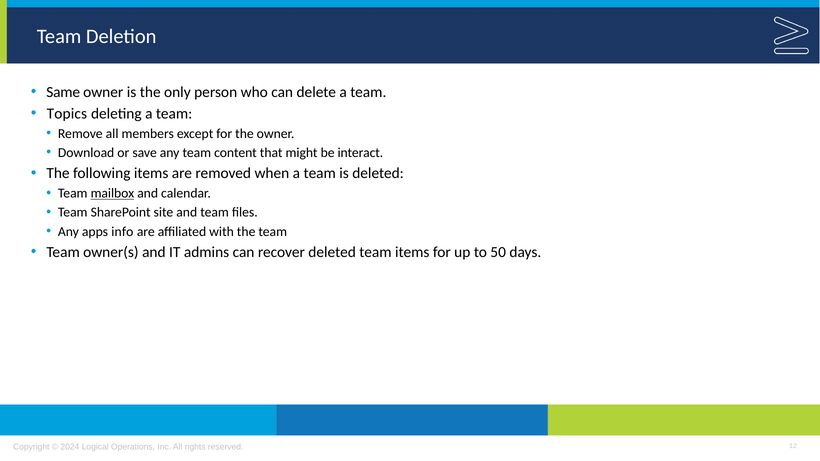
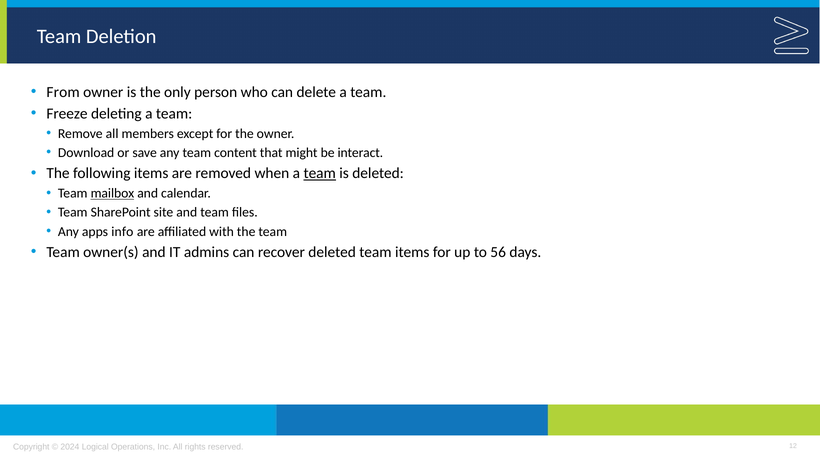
Same: Same -> From
Topics: Topics -> Freeze
team at (320, 173) underline: none -> present
50: 50 -> 56
